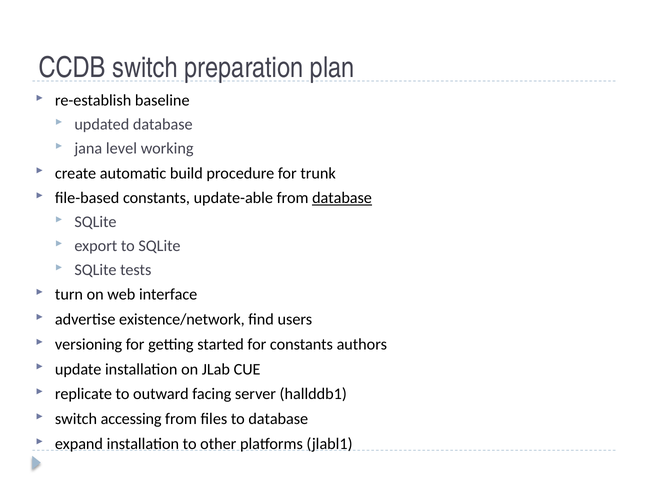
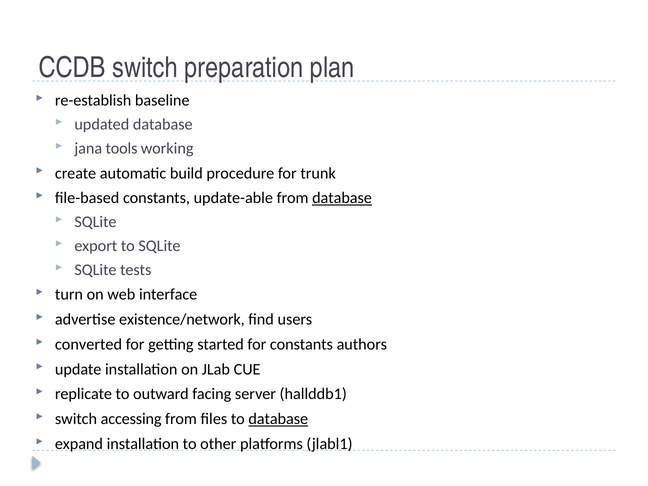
level: level -> tools
versioning: versioning -> converted
database at (278, 419) underline: none -> present
